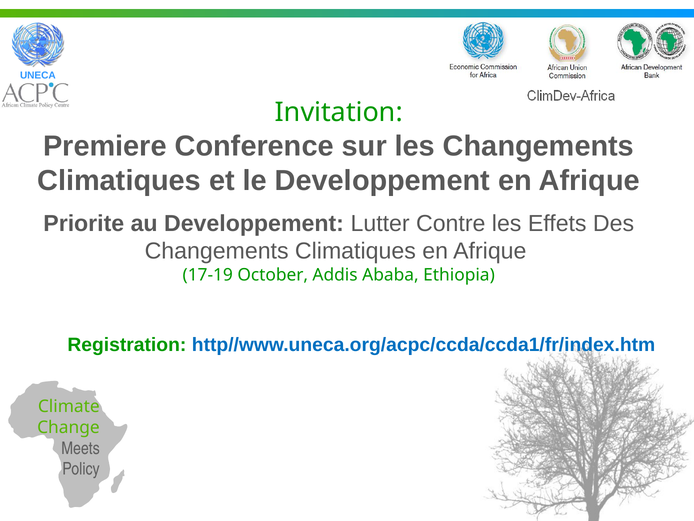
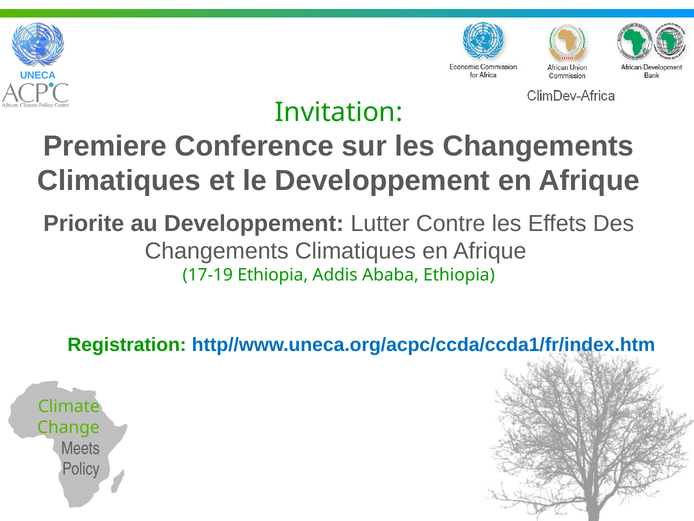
17-19 October: October -> Ethiopia
